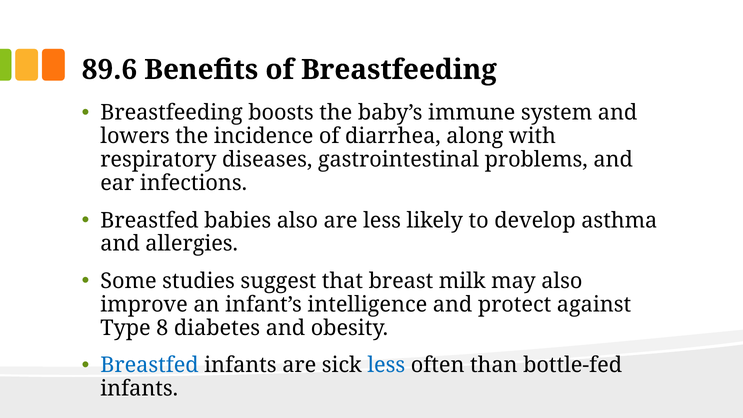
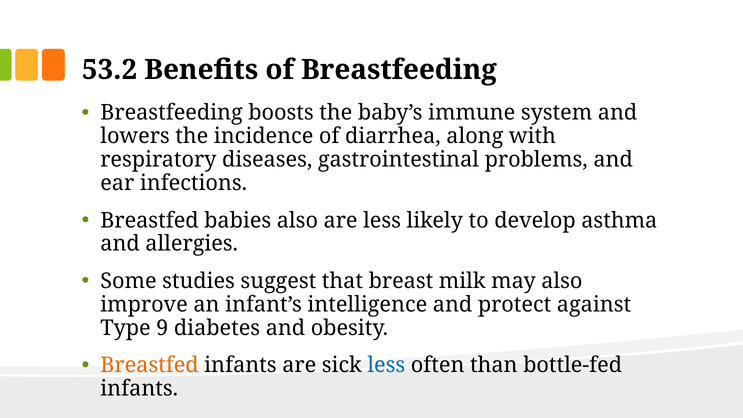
89.6: 89.6 -> 53.2
8: 8 -> 9
Breastfed at (149, 365) colour: blue -> orange
